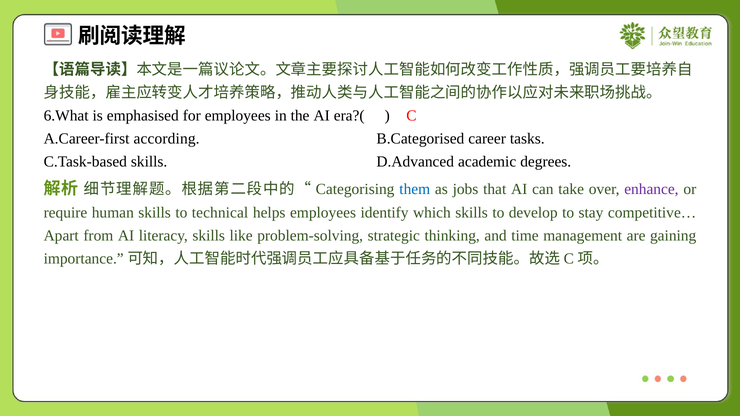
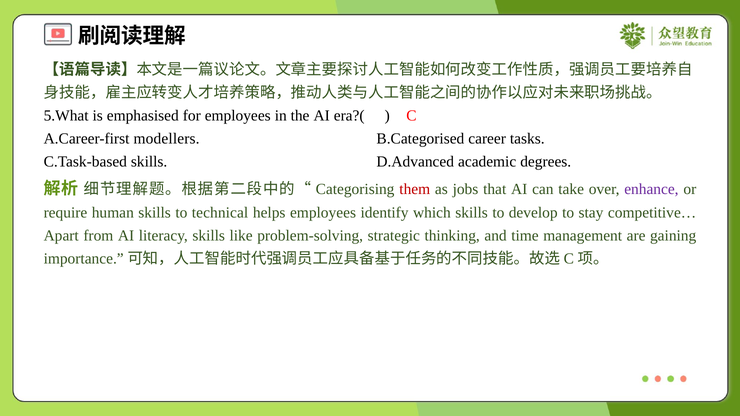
6.What: 6.What -> 5.What
according: according -> modellers
them colour: blue -> red
